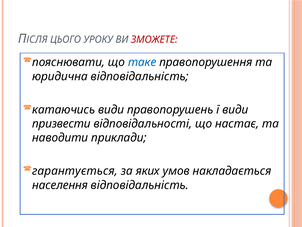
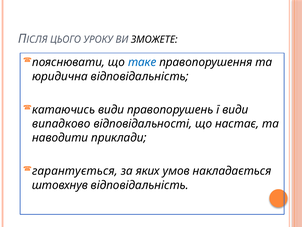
ЗМОЖЕТЕ colour: red -> black
призвести: призвести -> випадково
населення: населення -> штовхнув
